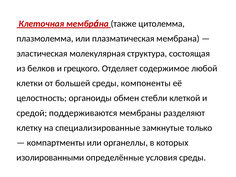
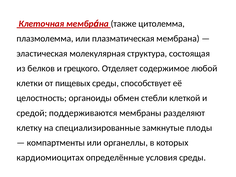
большей: большей -> пищевых
компоненты: компоненты -> способствует
только: только -> плоды
изолированными: изолированными -> кардиомиоцитах
